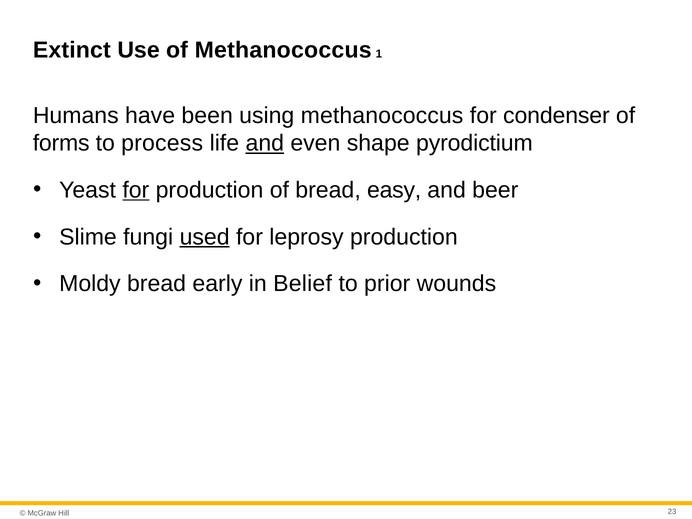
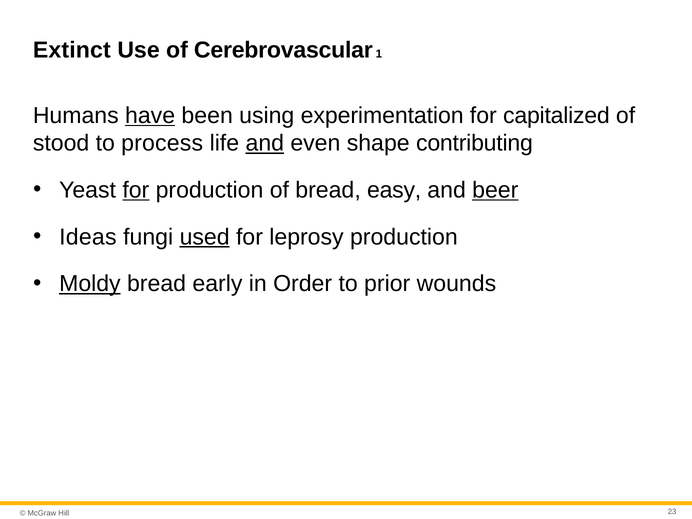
of Methanococcus: Methanococcus -> Cerebrovascular
have underline: none -> present
using methanococcus: methanococcus -> experimentation
condenser: condenser -> capitalized
forms: forms -> stood
pyrodictium: pyrodictium -> contributing
beer underline: none -> present
Slime: Slime -> Ideas
Moldy underline: none -> present
Belief: Belief -> Order
